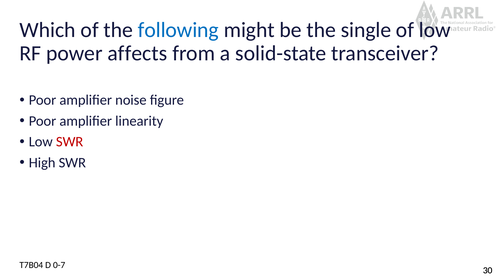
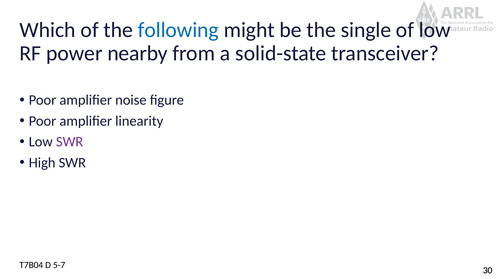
affects: affects -> nearby
SWR at (70, 142) colour: red -> purple
0-7: 0-7 -> 5-7
